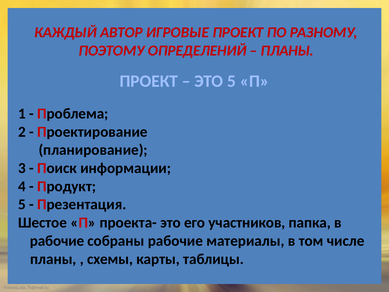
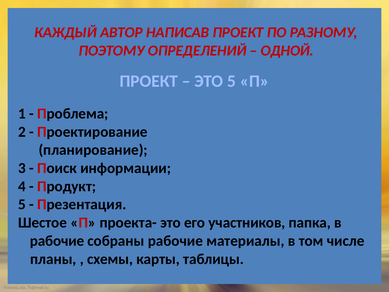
ИГРОВЫЕ: ИГРОВЫЕ -> НАПИСАВ
ПЛАНЫ at (287, 50): ПЛАНЫ -> ОДНОЙ
